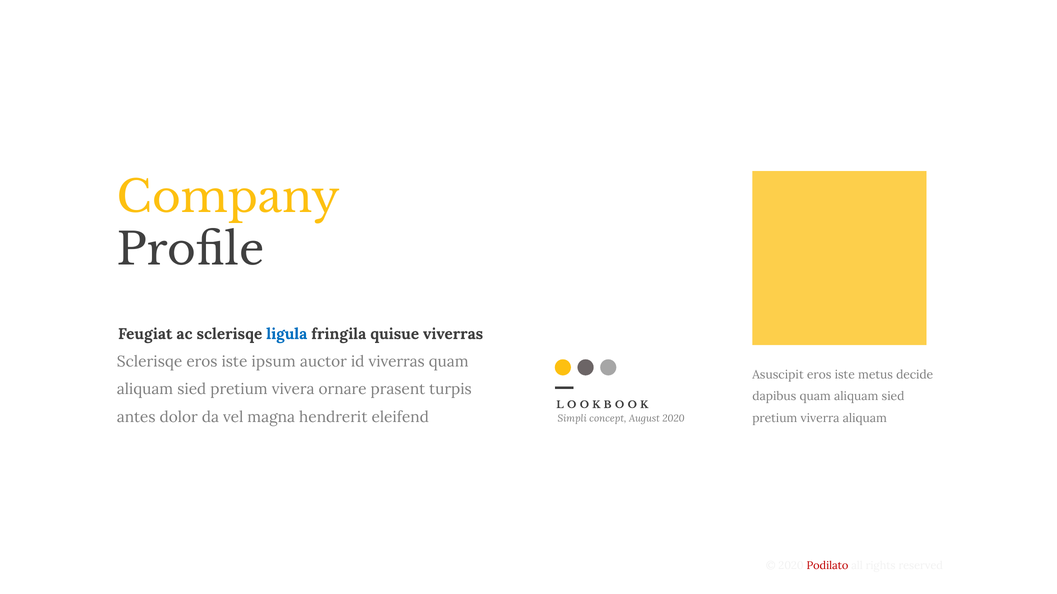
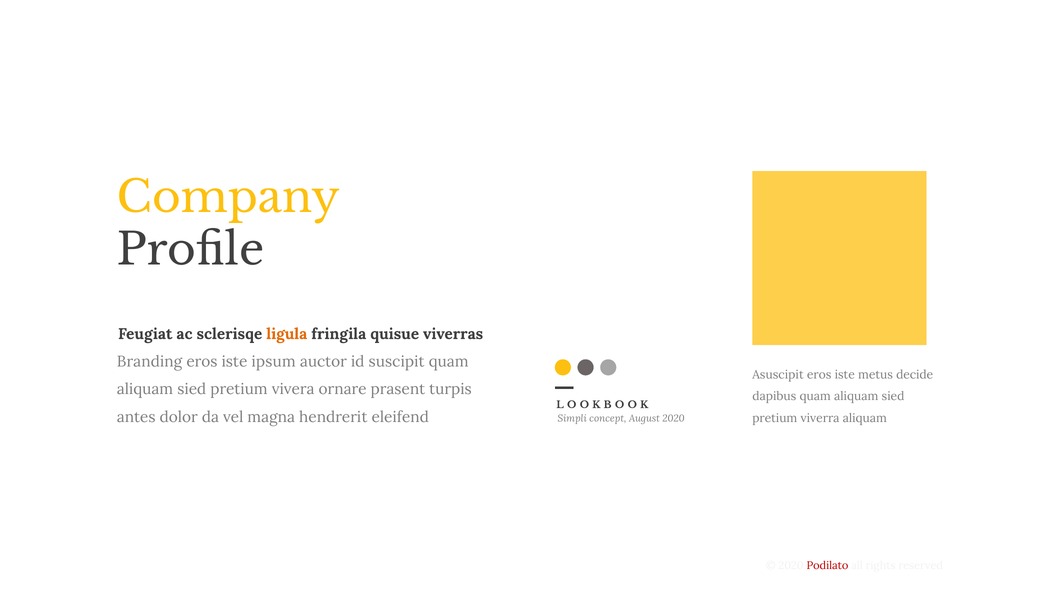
ligula colour: blue -> orange
Sclerisqe at (150, 362): Sclerisqe -> Branding
id viverras: viverras -> suscipit
